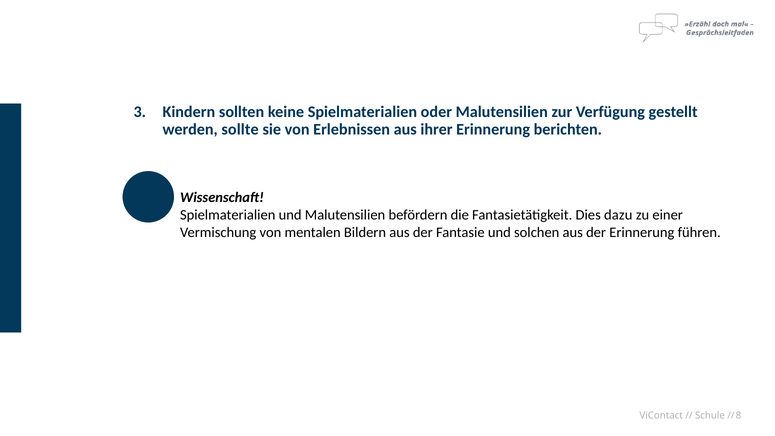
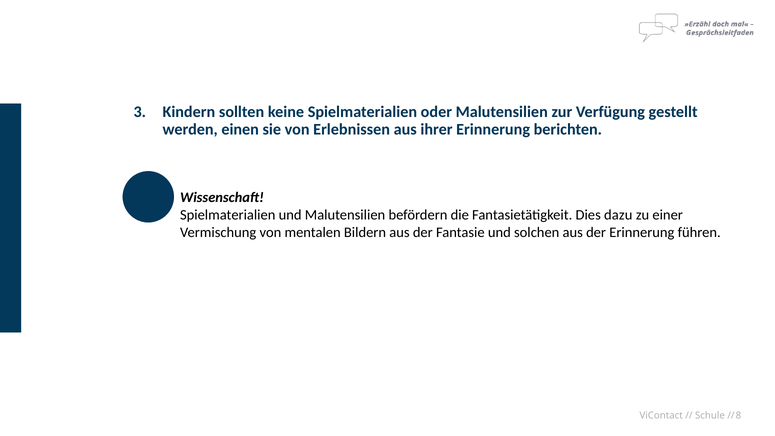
sollte: sollte -> einen
